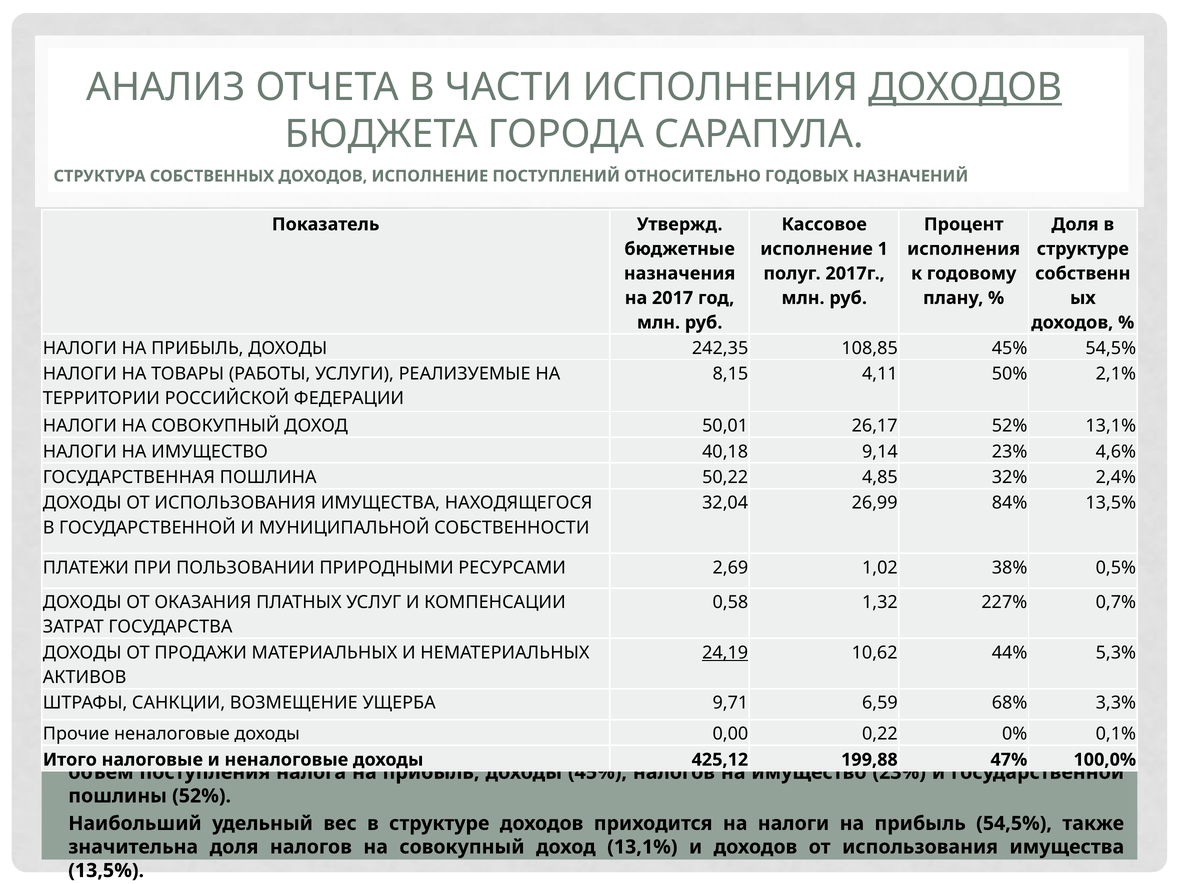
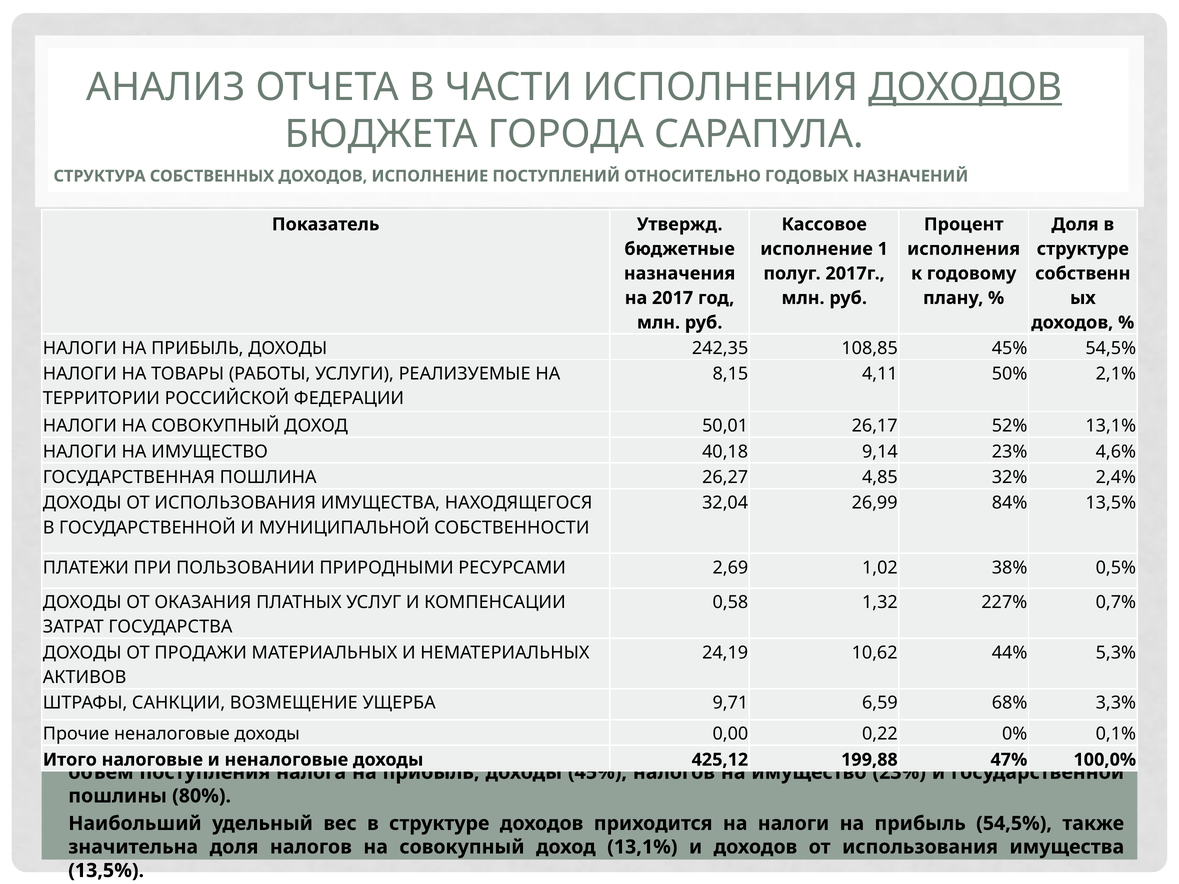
50,22: 50,22 -> 26,27
24,19 underline: present -> none
пошлины 52%: 52% -> 80%
